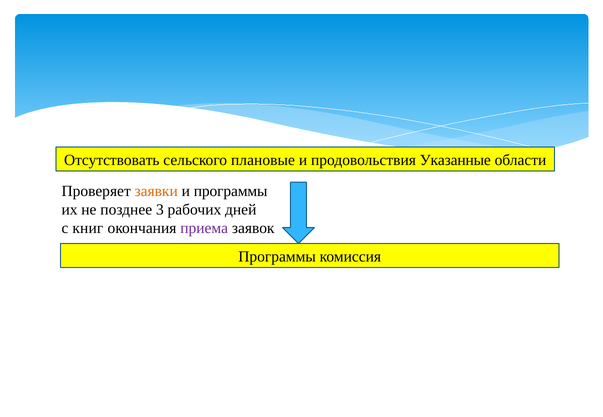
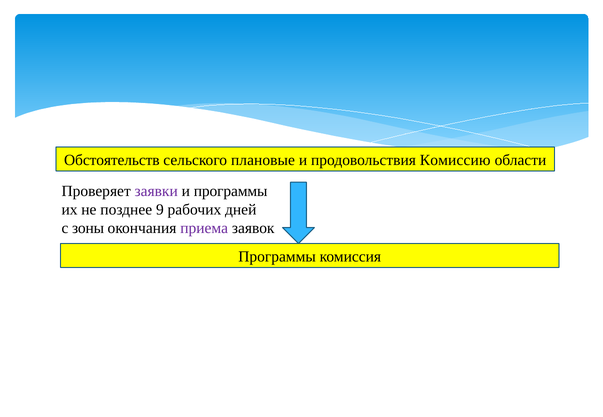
Отсутствовать: Отсутствовать -> Обстоятельств
Указанные: Указанные -> Комиссию
заявки colour: orange -> purple
3: 3 -> 9
книг: книг -> зоны
